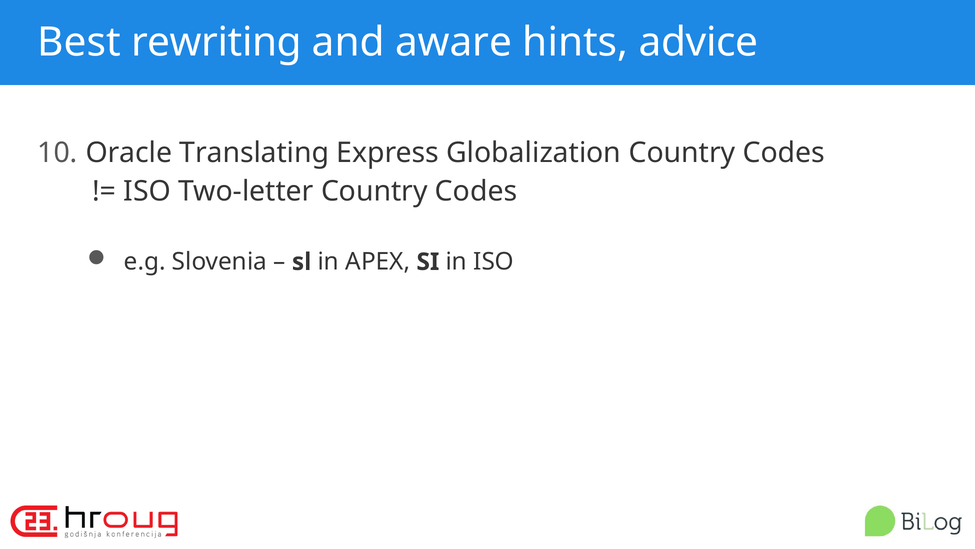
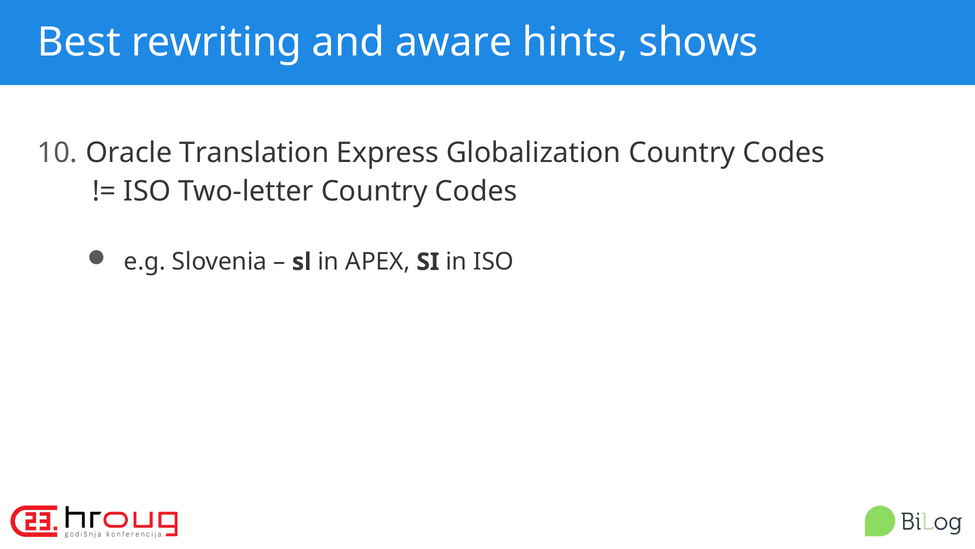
advice: advice -> shows
Translating: Translating -> Translation
